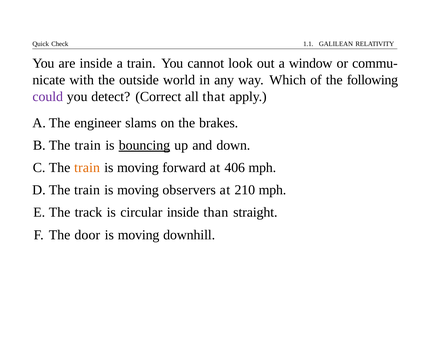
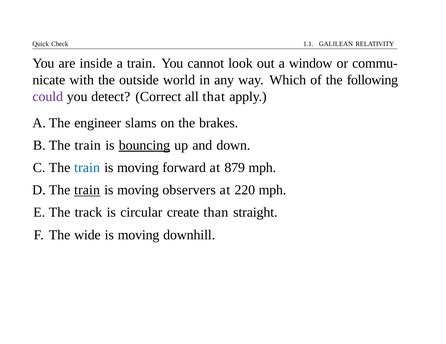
train at (87, 168) colour: orange -> blue
406: 406 -> 879
train at (87, 190) underline: none -> present
210: 210 -> 220
circular inside: inside -> create
door: door -> wide
